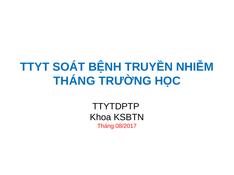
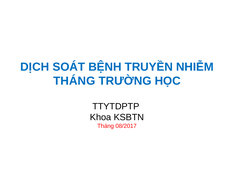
TTYT: TTYT -> DỊCH
